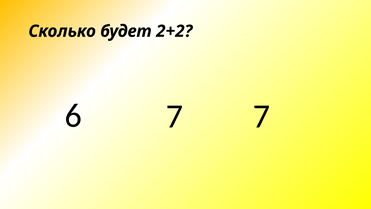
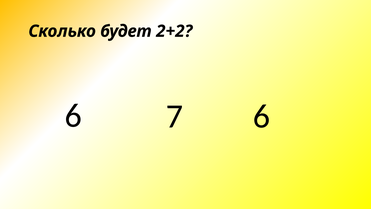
7 7: 7 -> 6
